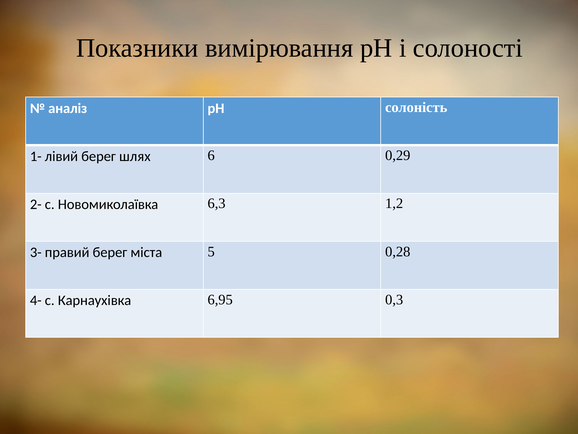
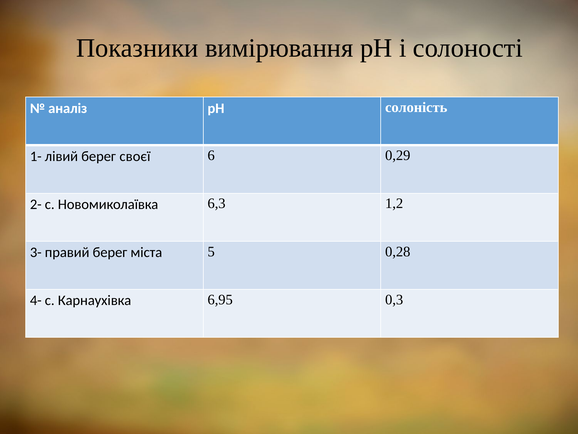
шлях: шлях -> своєї
